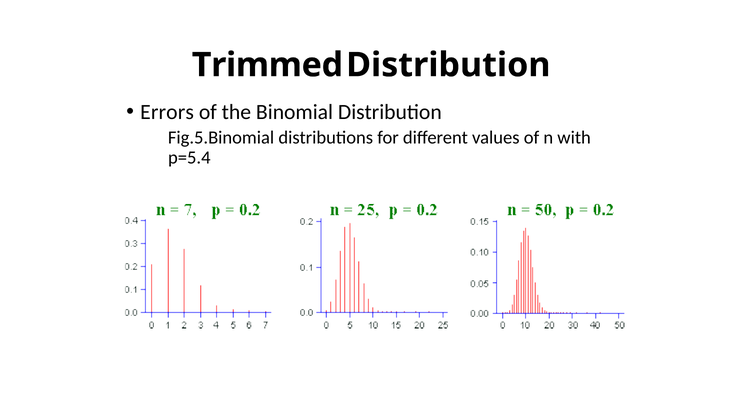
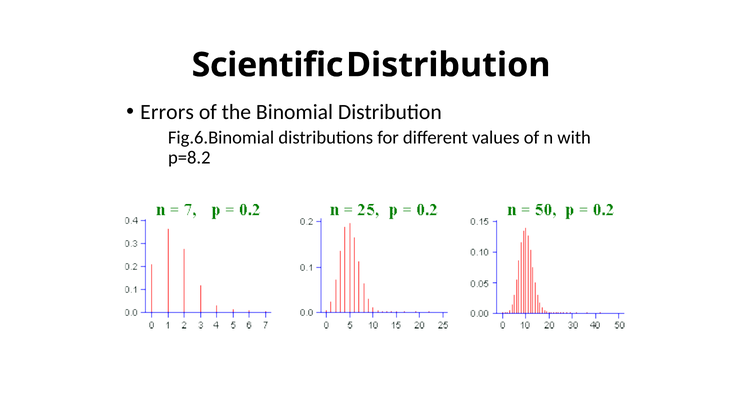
Trimmed: Trimmed -> Scientific
Fig.5.Binomial: Fig.5.Binomial -> Fig.6.Binomial
p=5.4: p=5.4 -> p=8.2
